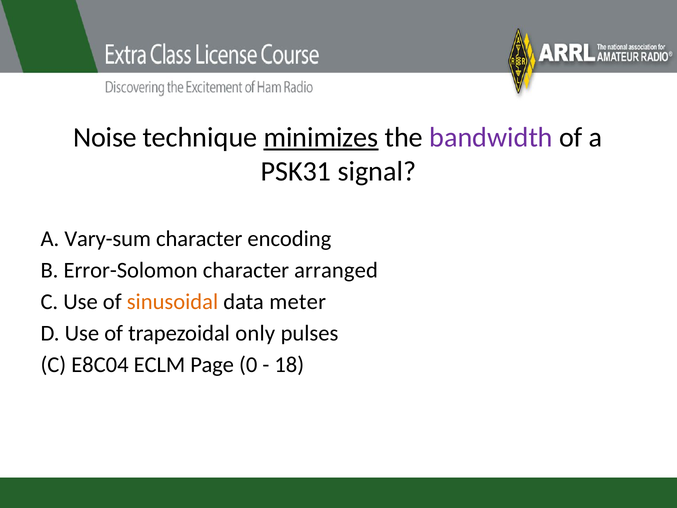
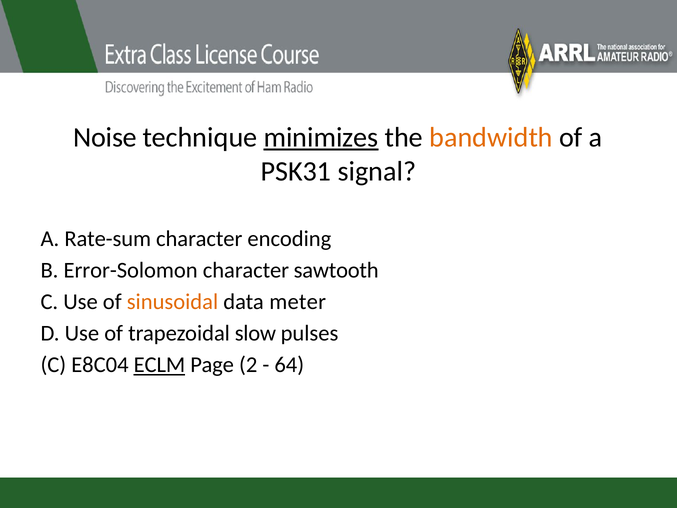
bandwidth colour: purple -> orange
Vary-sum: Vary-sum -> Rate-sum
arranged: arranged -> sawtooth
only: only -> slow
ECLM underline: none -> present
0: 0 -> 2
18: 18 -> 64
